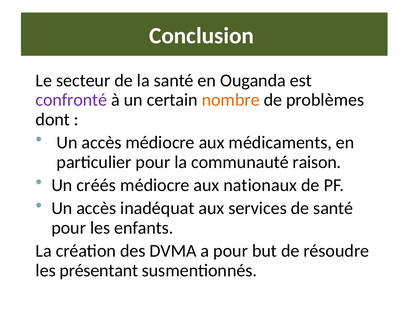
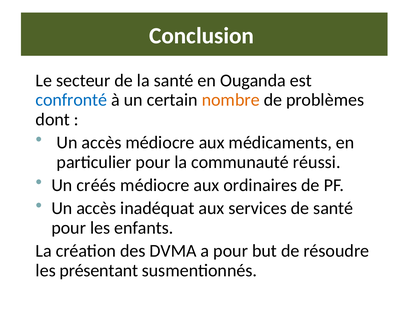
confronté colour: purple -> blue
raison: raison -> réussi
nationaux: nationaux -> ordinaires
